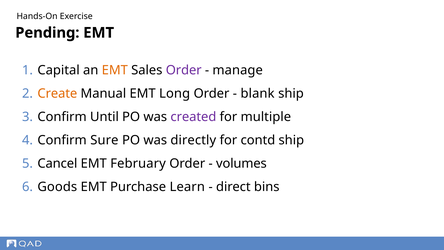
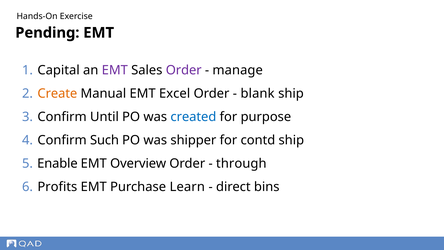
EMT at (115, 70) colour: orange -> purple
Long: Long -> Excel
created colour: purple -> blue
multiple: multiple -> purpose
Sure: Sure -> Such
directly: directly -> shipper
Cancel: Cancel -> Enable
February: February -> Overview
volumes: volumes -> through
Goods: Goods -> Profits
